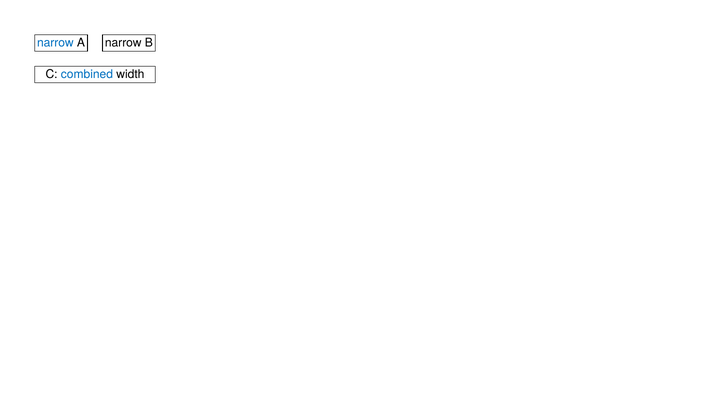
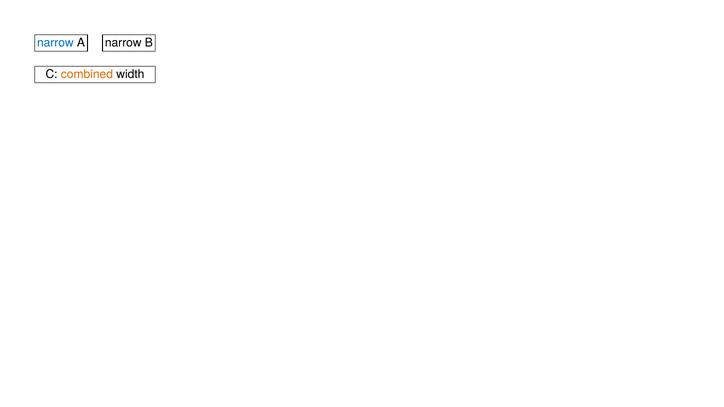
combined colour: blue -> orange
